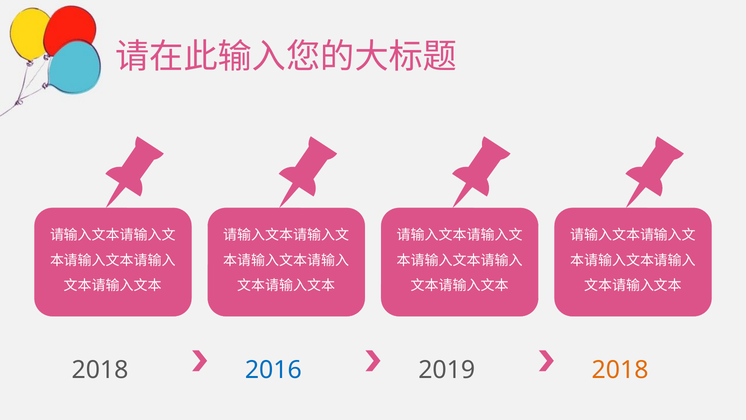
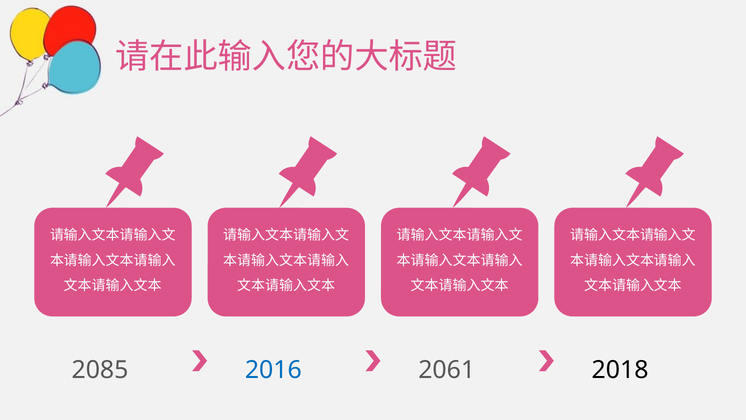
2018 at (100, 370): 2018 -> 2085
2019: 2019 -> 2061
2018 at (620, 370) colour: orange -> black
